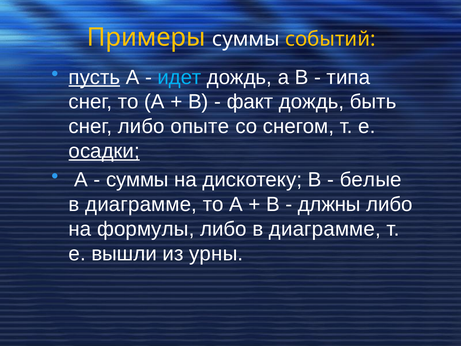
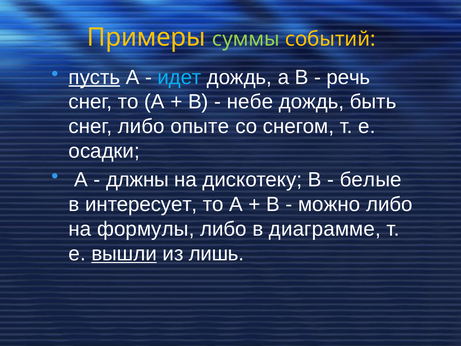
суммы at (246, 39) colour: white -> light green
типа: типа -> речь
факт: факт -> небе
осадки underline: present -> none
суммы at (137, 180): суммы -> длжны
диаграмме at (141, 204): диаграмме -> интересует
длжны: длжны -> можно
вышли underline: none -> present
урны: урны -> лишь
